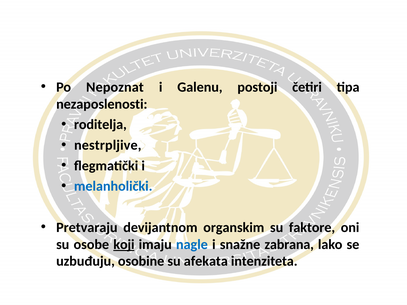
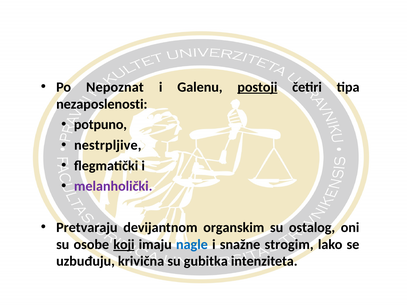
postoji underline: none -> present
roditelja: roditelja -> potpuno
melanholički colour: blue -> purple
faktore: faktore -> ostalog
zabrana: zabrana -> strogim
osobine: osobine -> krivična
afekata: afekata -> gubitka
